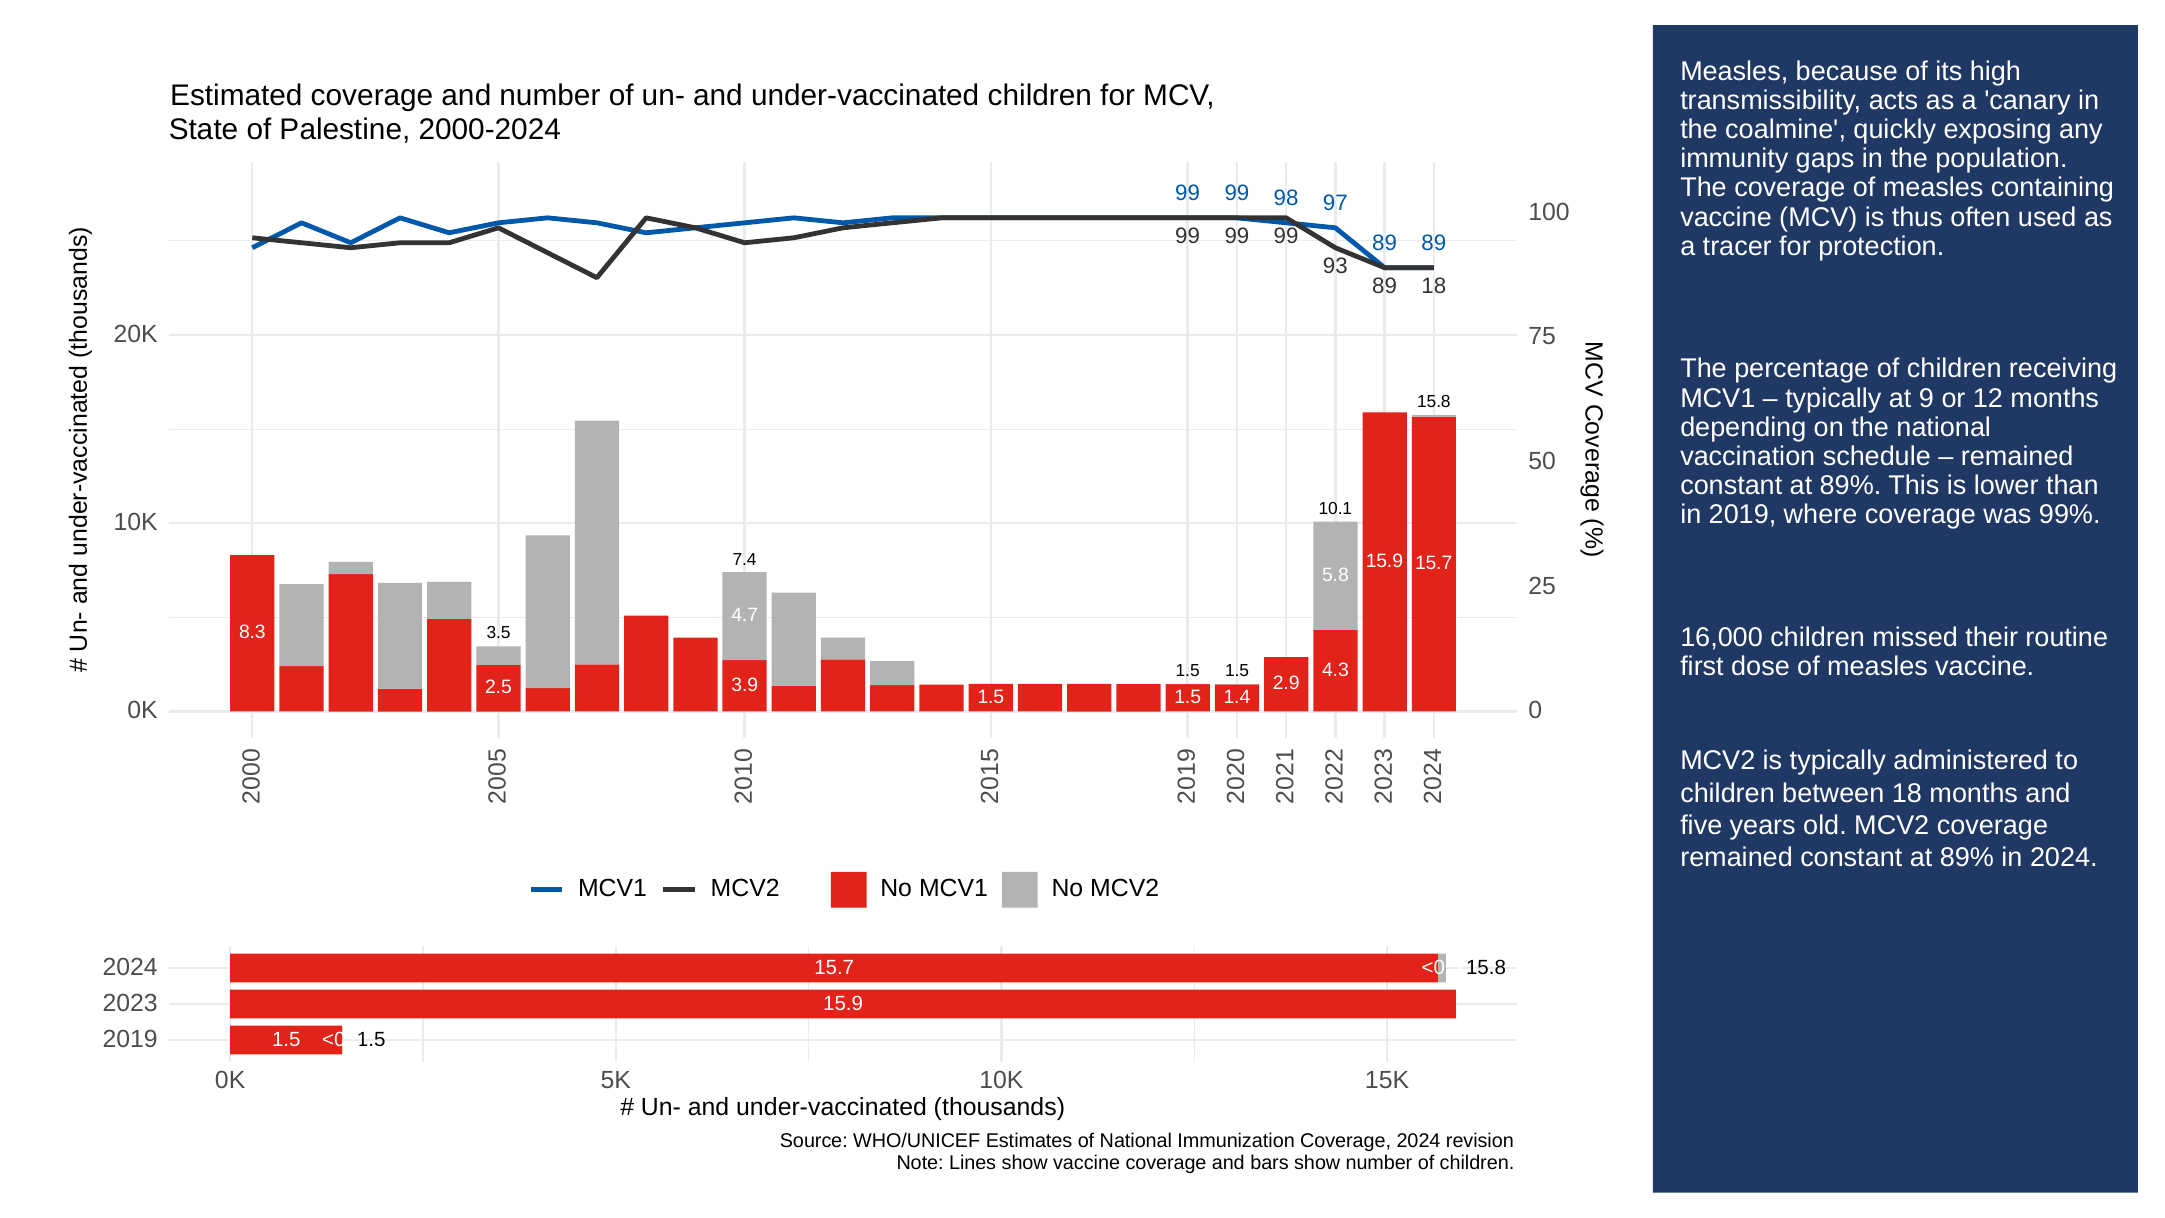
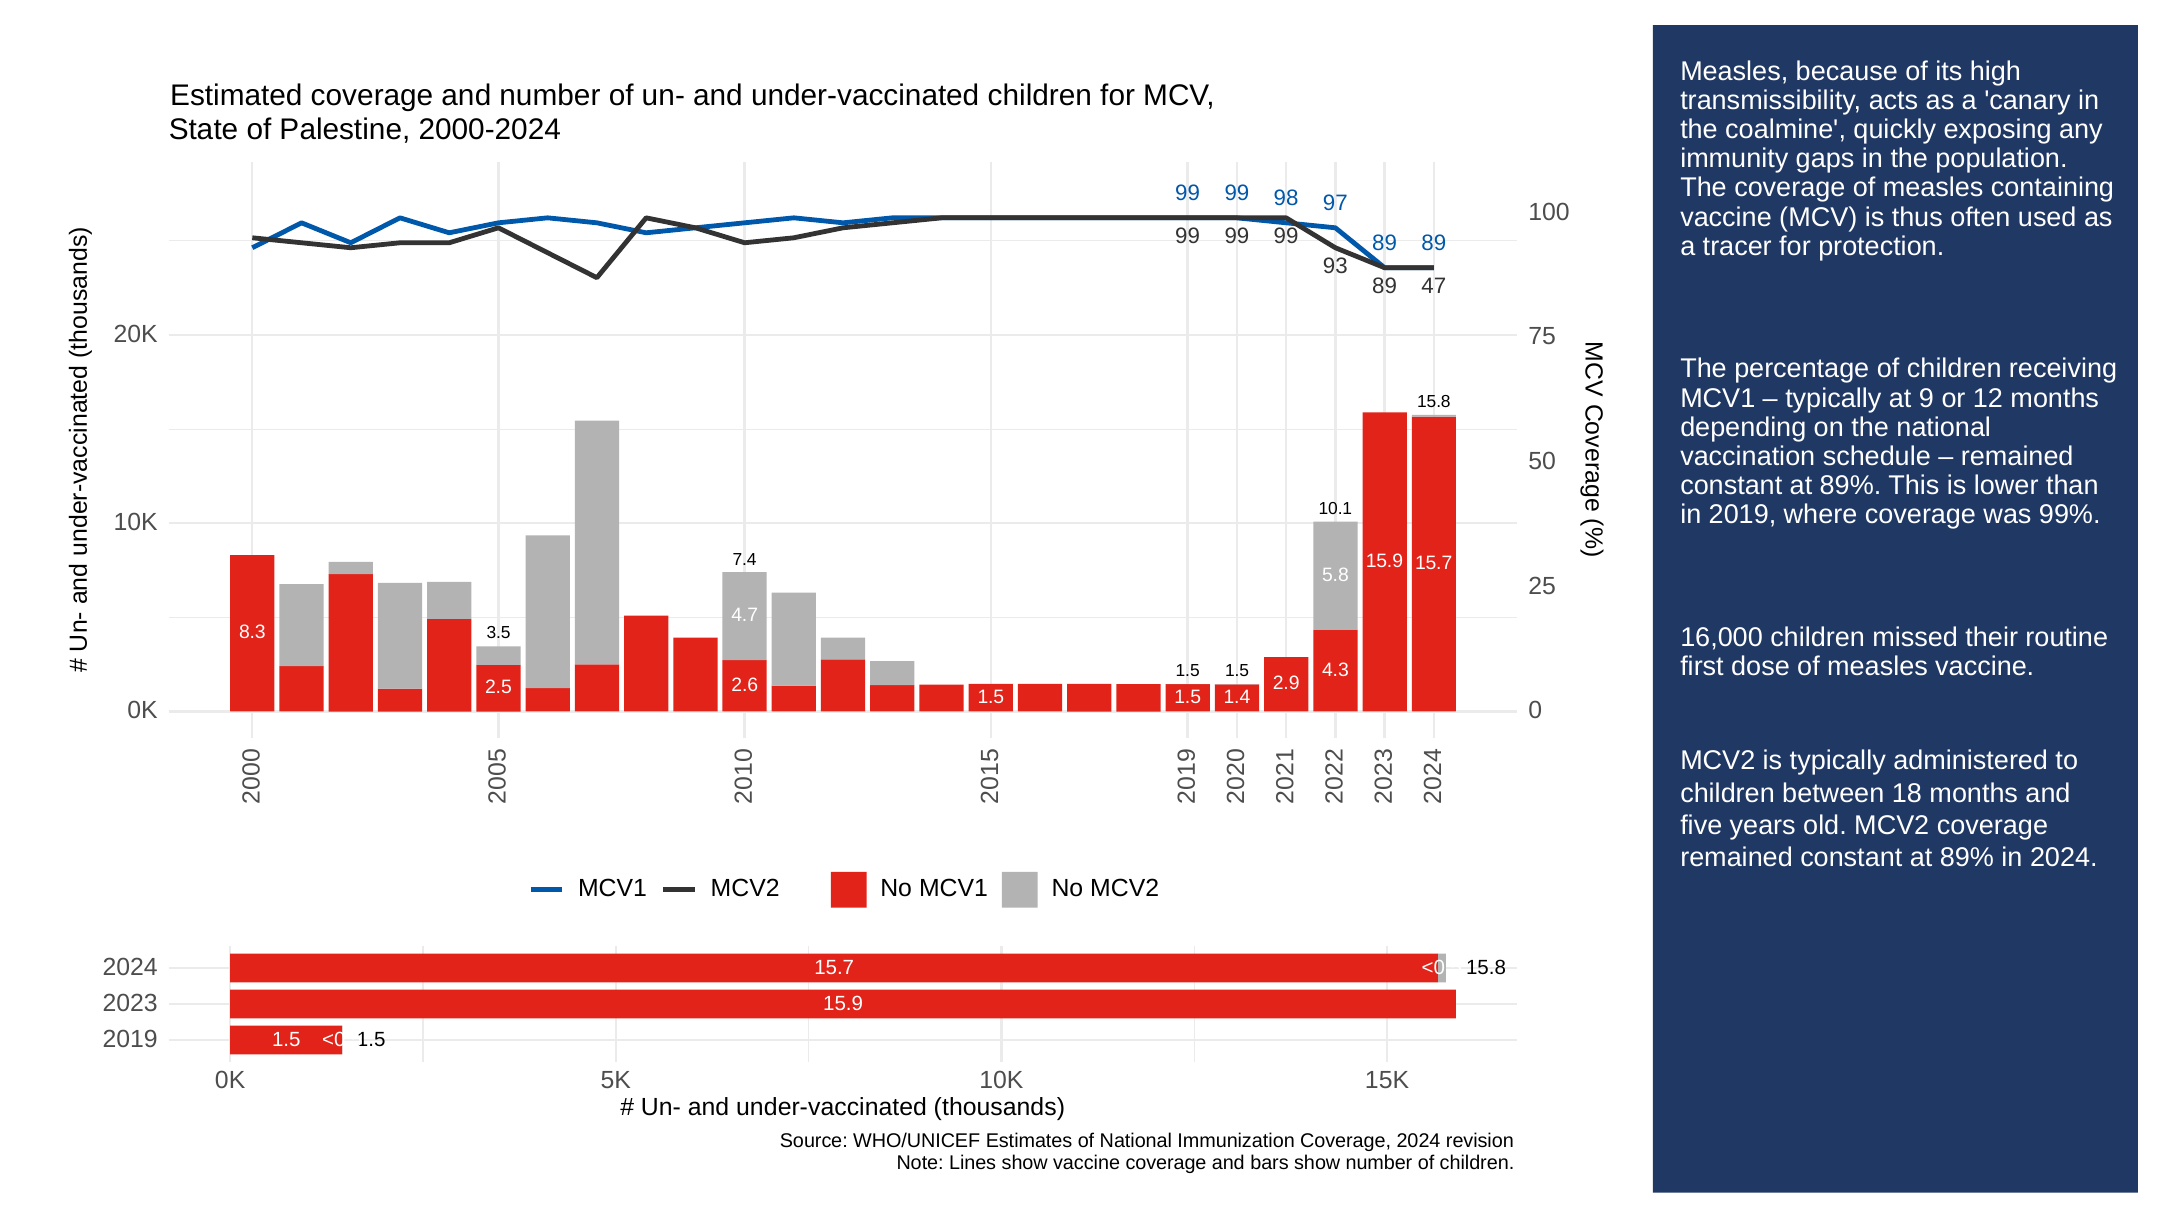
89 18: 18 -> 47
3.9: 3.9 -> 2.6
